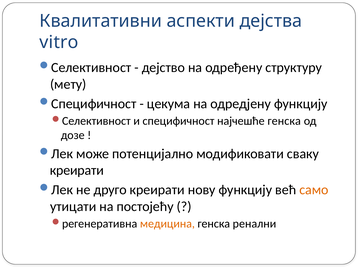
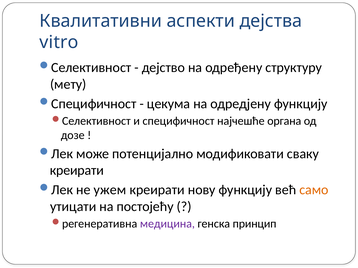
најчешће генска: генска -> органа
друго: друго -> ужем
медицина colour: orange -> purple
ренални: ренални -> принцип
